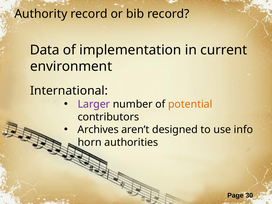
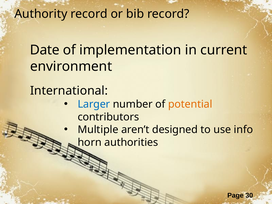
Data: Data -> Date
Larger colour: purple -> blue
Archives: Archives -> Multiple
